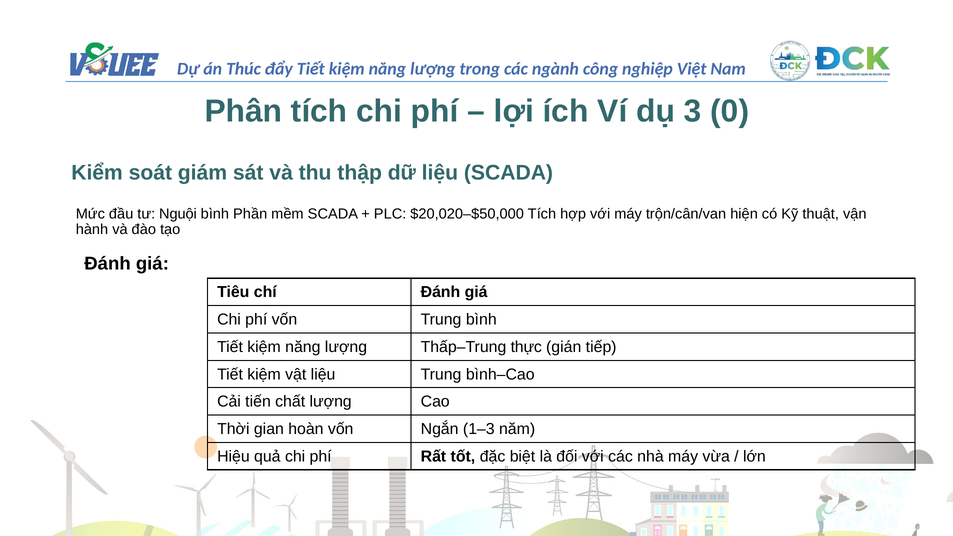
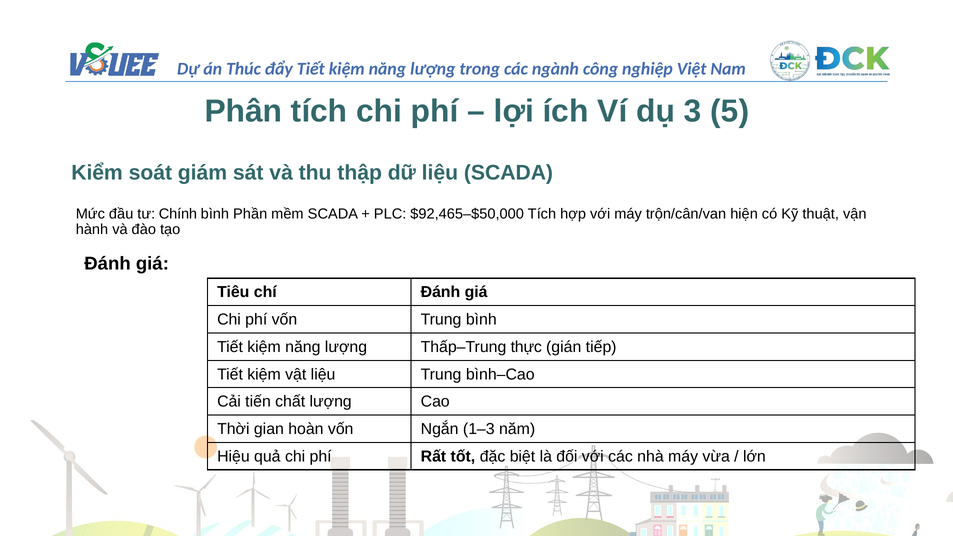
0: 0 -> 5
Nguội: Nguội -> Chính
$20,020–$50,000: $20,020–$50,000 -> $92,465–$50,000
